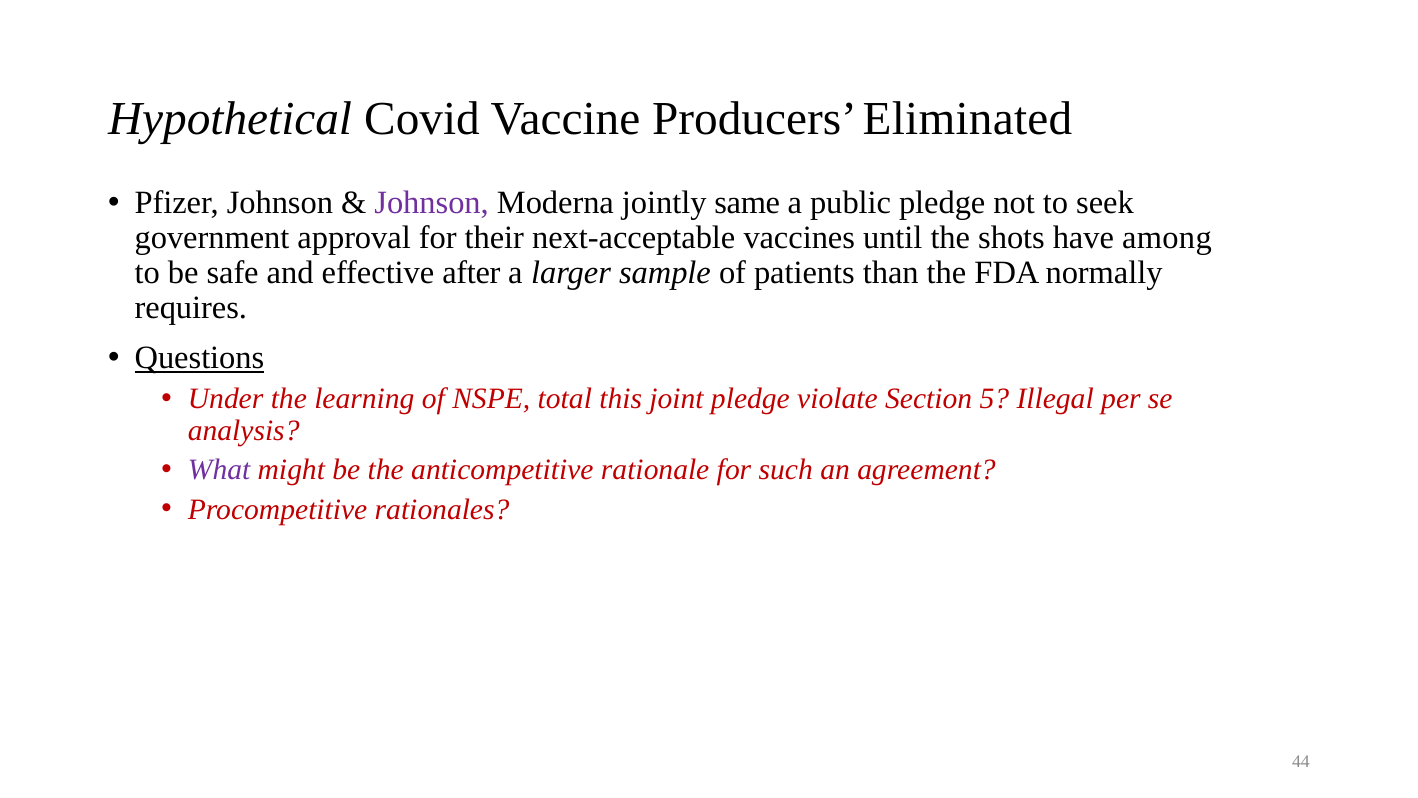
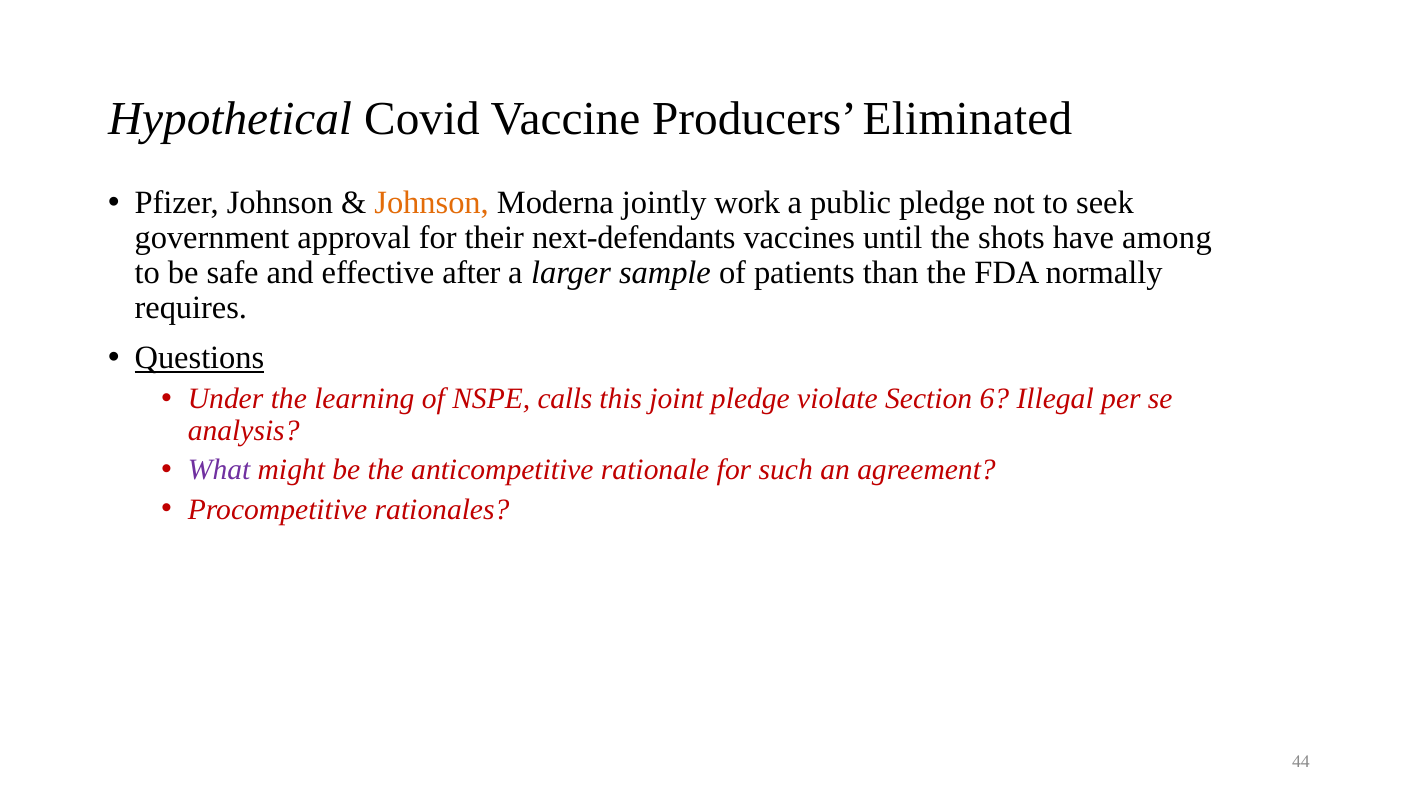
Johnson at (432, 203) colour: purple -> orange
same: same -> work
next-acceptable: next-acceptable -> next-defendants
total: total -> calls
5: 5 -> 6
